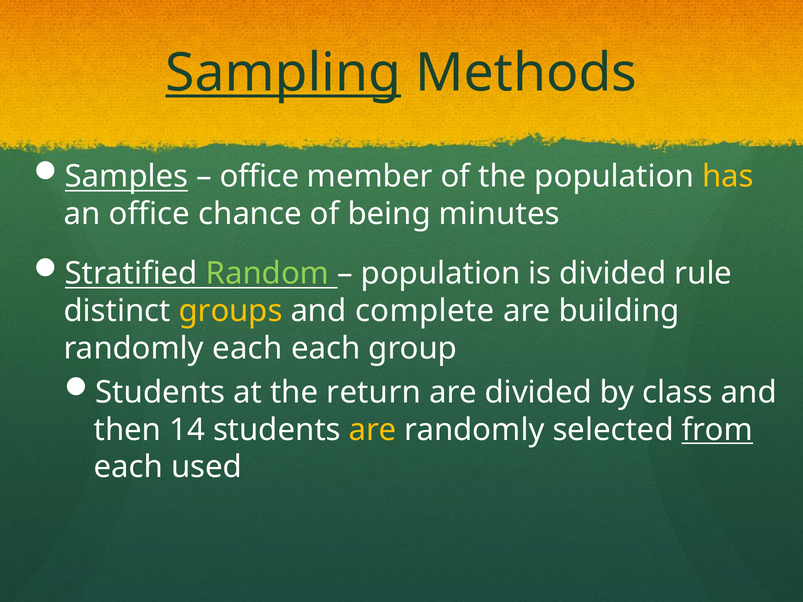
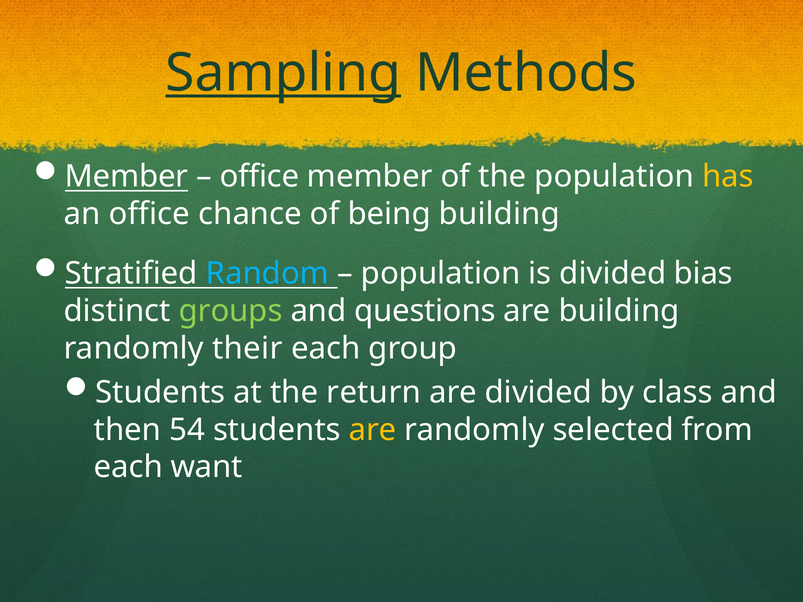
Samples at (126, 177): Samples -> Member
being minutes: minutes -> building
Random colour: light green -> light blue
rule: rule -> bias
groups colour: yellow -> light green
complete: complete -> questions
randomly each: each -> their
14: 14 -> 54
from underline: present -> none
used: used -> want
